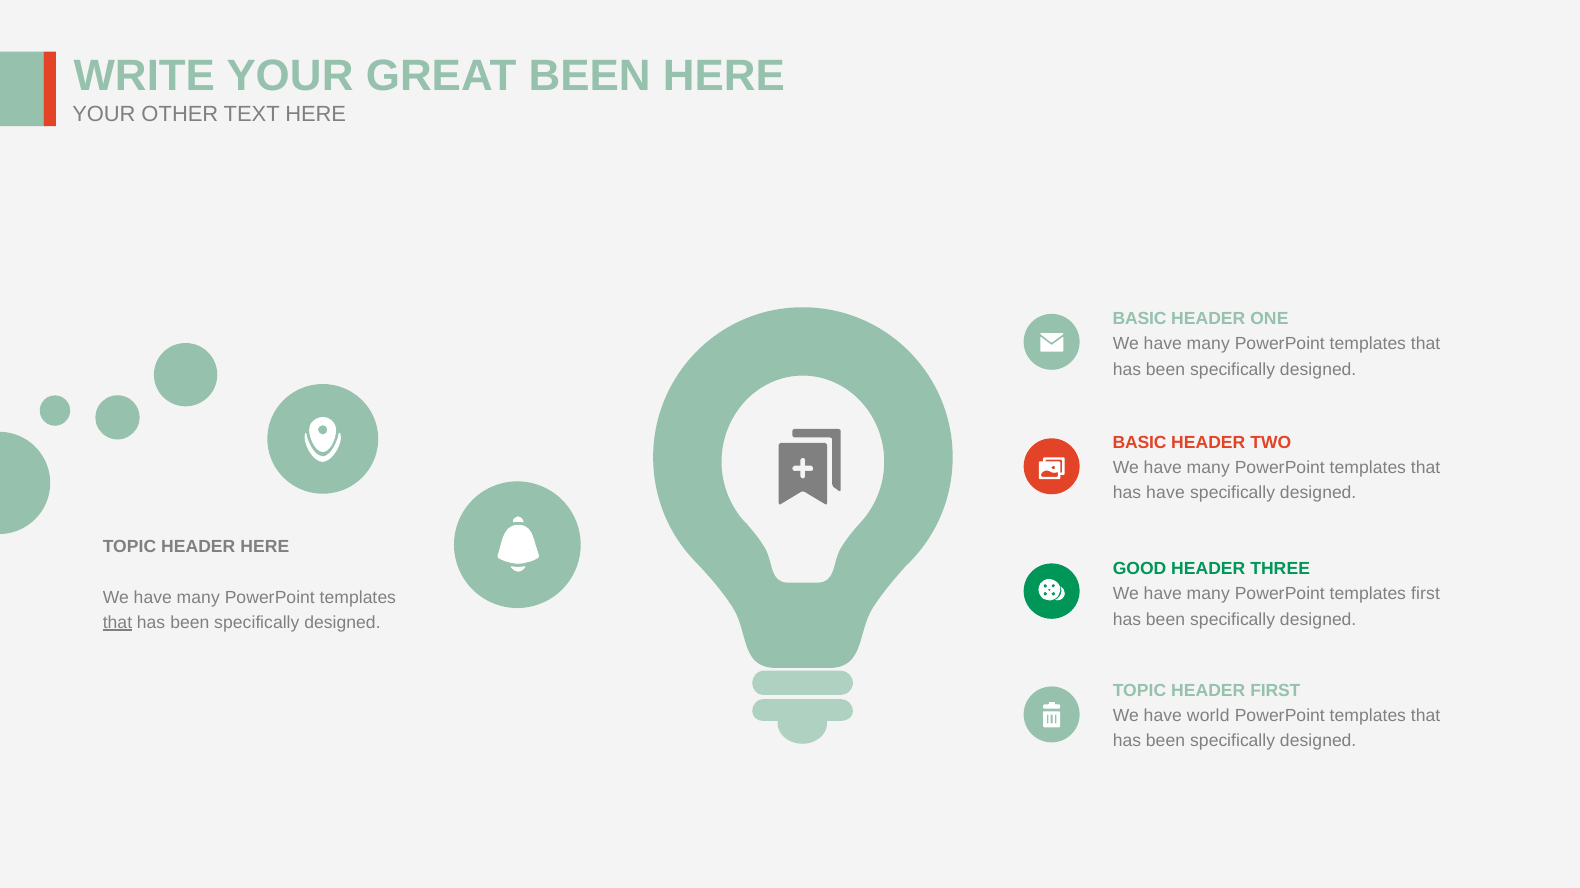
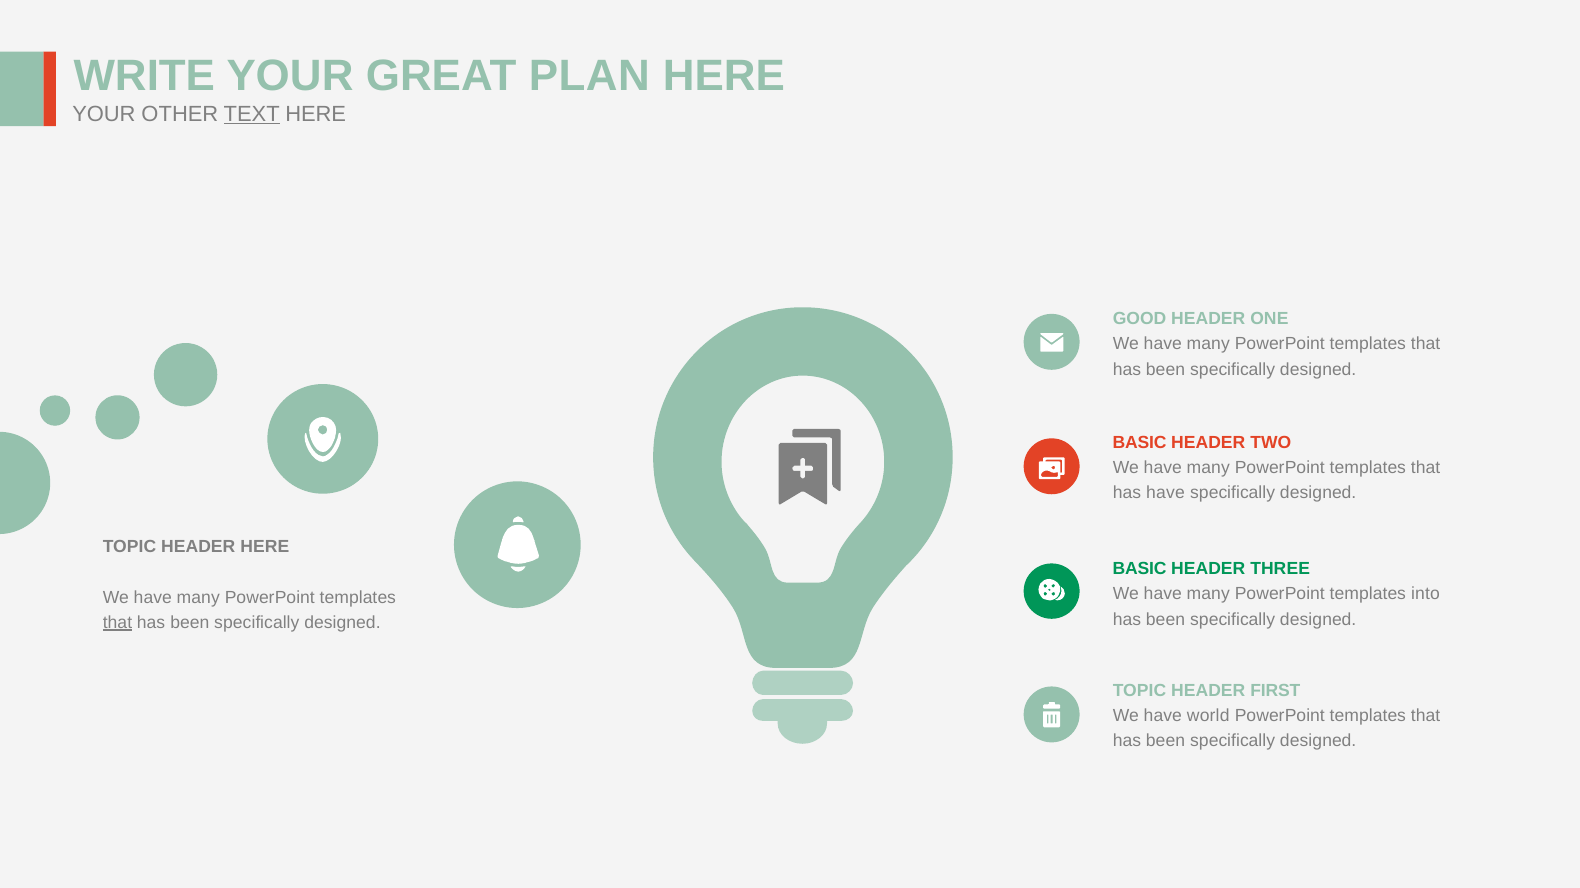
GREAT BEEN: BEEN -> PLAN
TEXT underline: none -> present
BASIC at (1140, 319): BASIC -> GOOD
GOOD at (1140, 569): GOOD -> BASIC
templates first: first -> into
